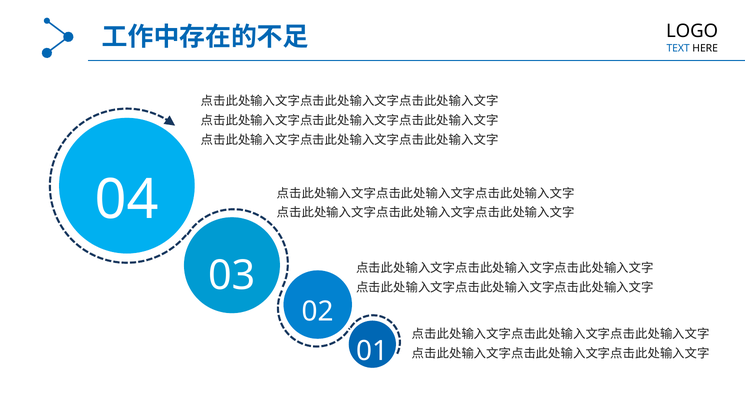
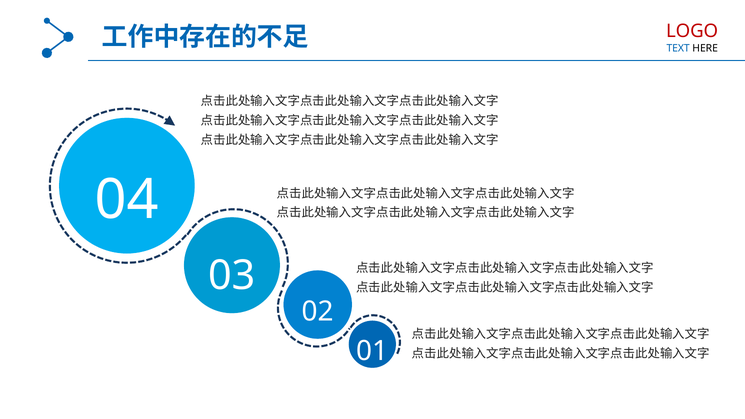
LOGO colour: black -> red
